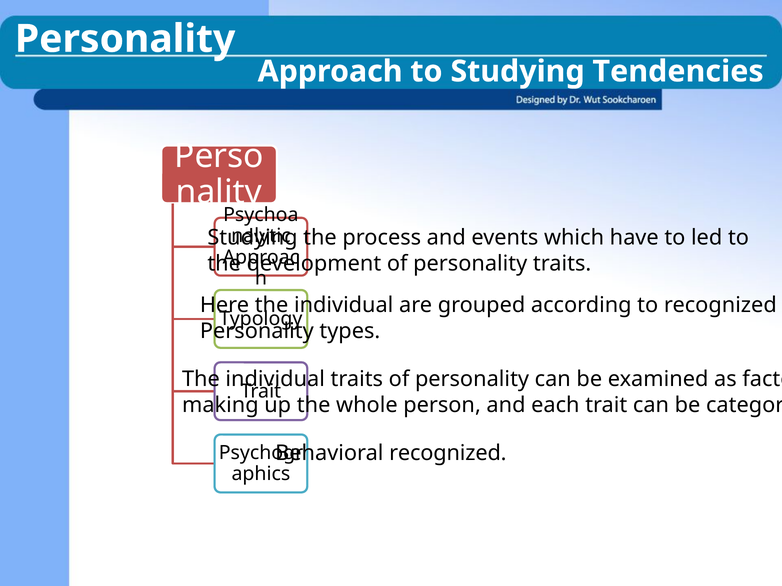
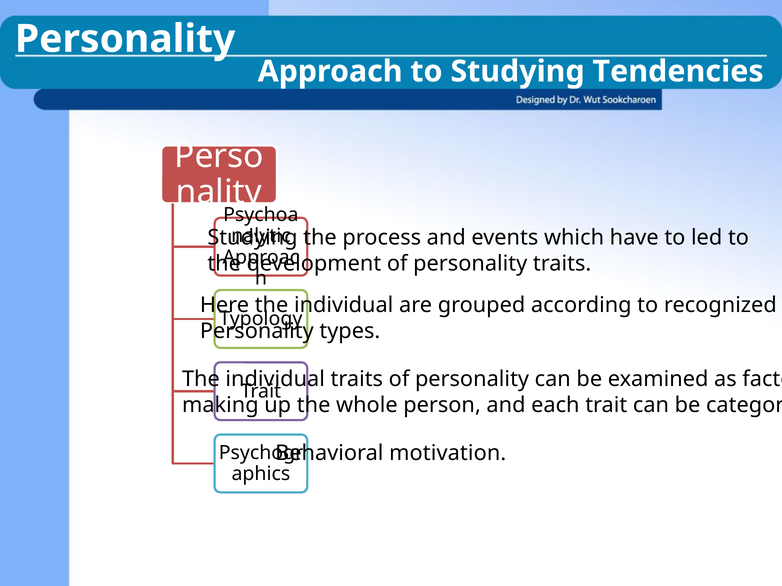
Behavioral recognized: recognized -> motivation
